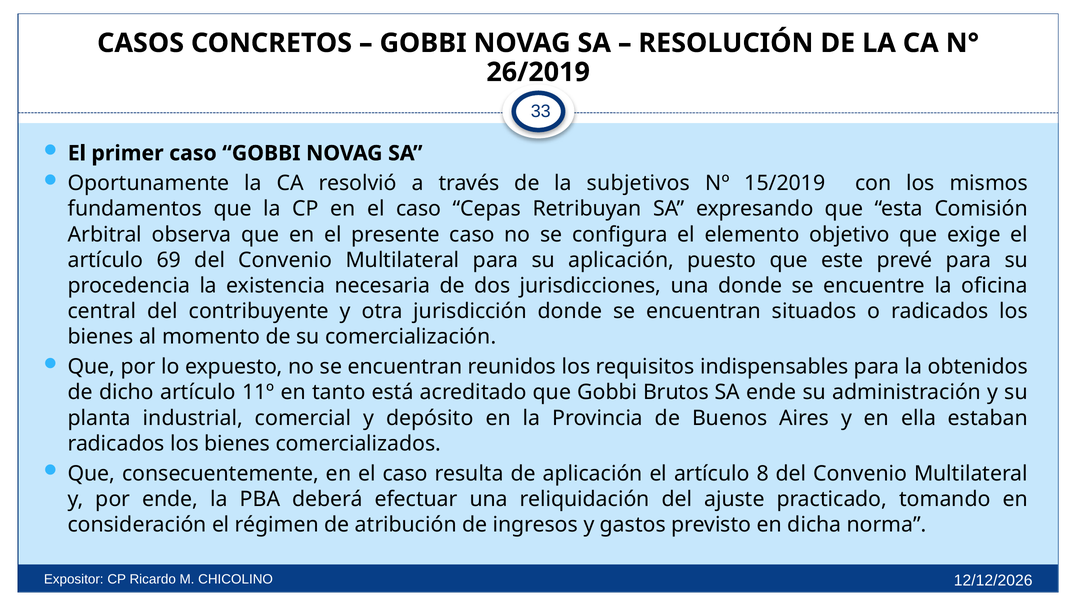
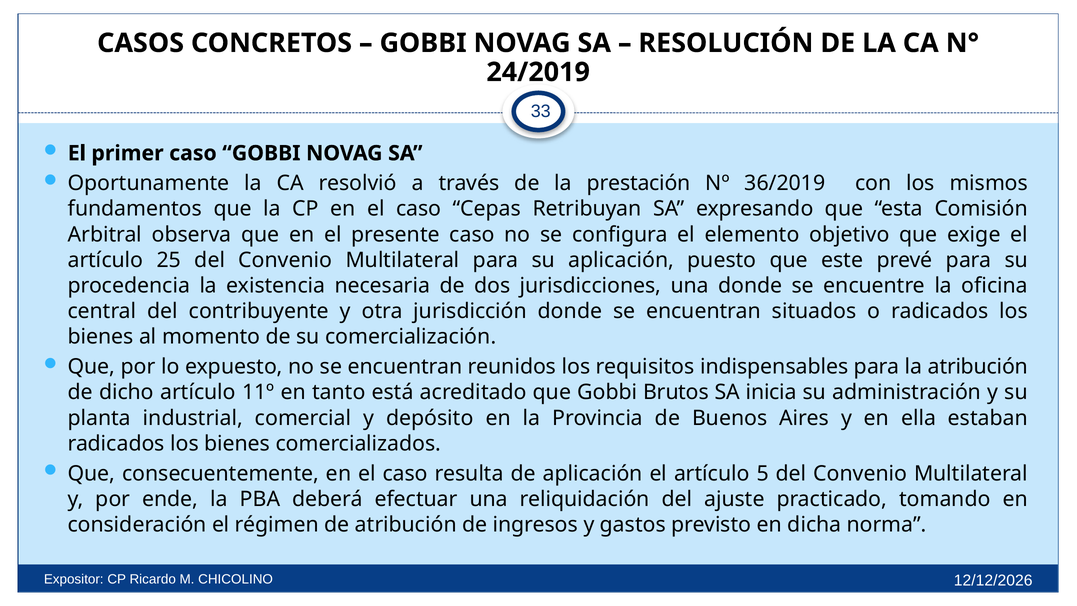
26/2019: 26/2019 -> 24/2019
subjetivos: subjetivos -> prestación
15/2019: 15/2019 -> 36/2019
69: 69 -> 25
la obtenidos: obtenidos -> atribución
SA ende: ende -> inicia
8: 8 -> 5
